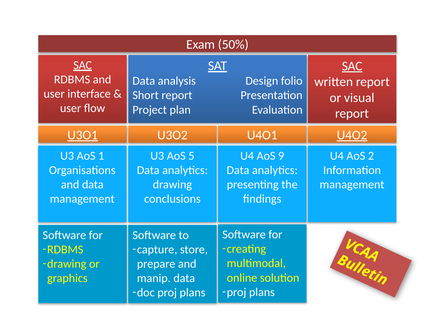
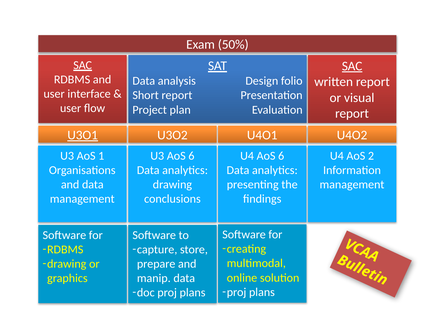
U4O2 underline: present -> none
U3 AoS 5: 5 -> 6
U4 AoS 9: 9 -> 6
